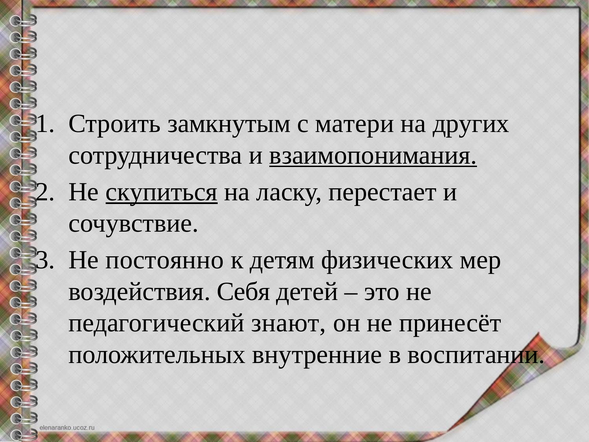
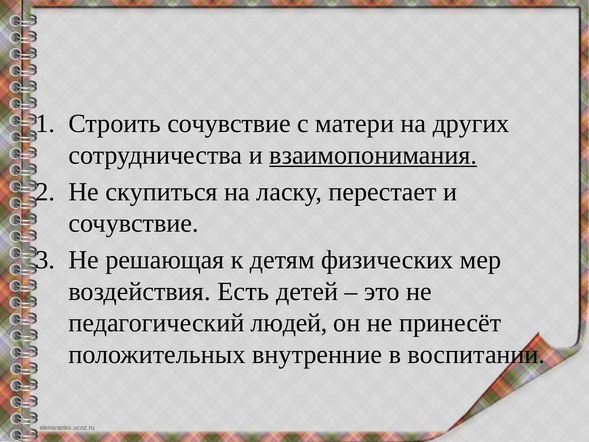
Строить замкнутым: замкнутым -> сочувствие
скупиться underline: present -> none
постоянно: постоянно -> решающая
Себя: Себя -> Есть
знают: знают -> людей
